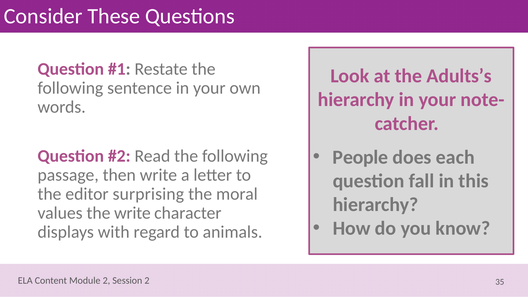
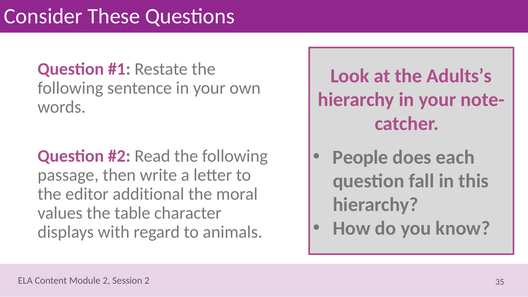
surprising: surprising -> additional
the write: write -> table
